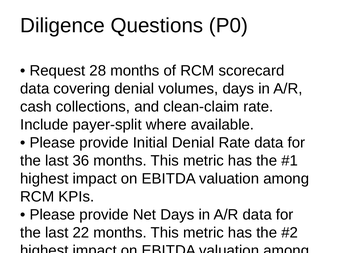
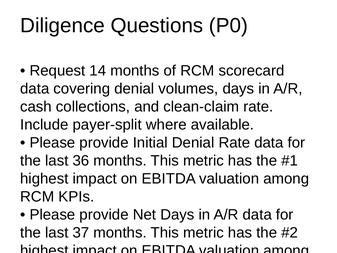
28: 28 -> 14
22: 22 -> 37
